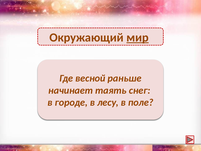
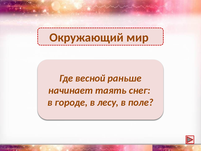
мир underline: present -> none
